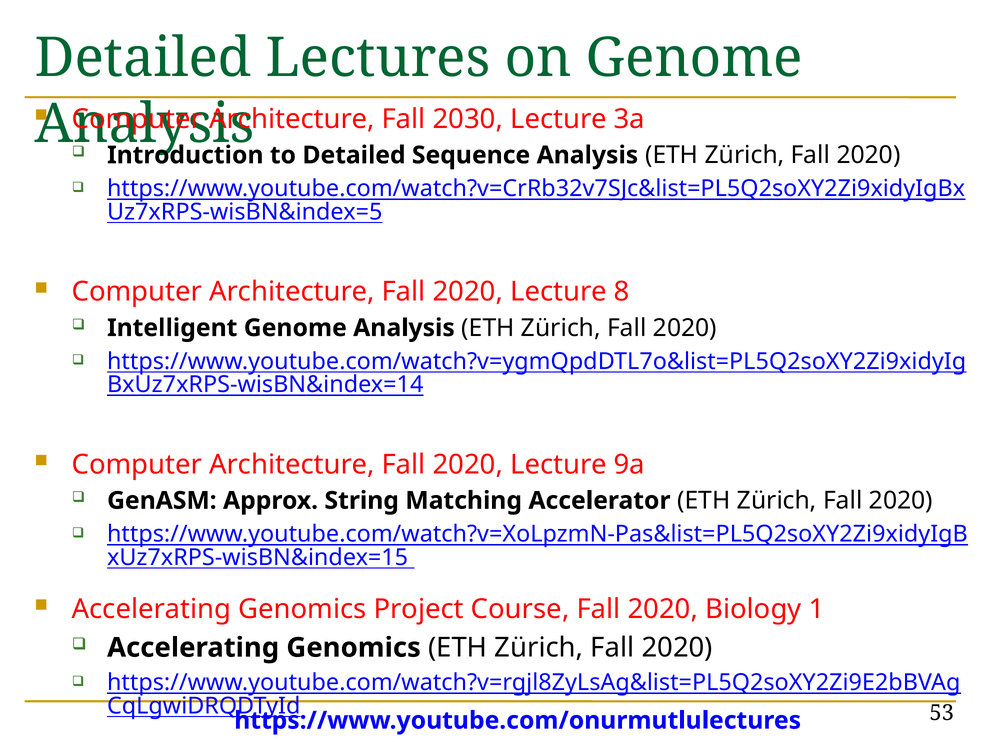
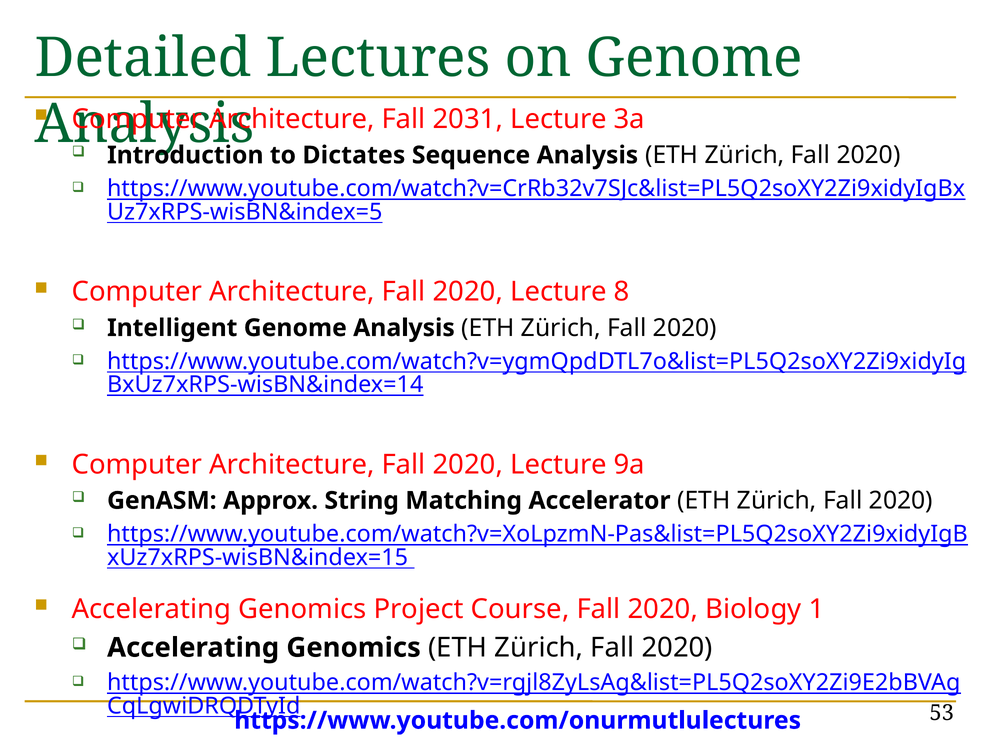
2030: 2030 -> 2031
to Detailed: Detailed -> Dictates
